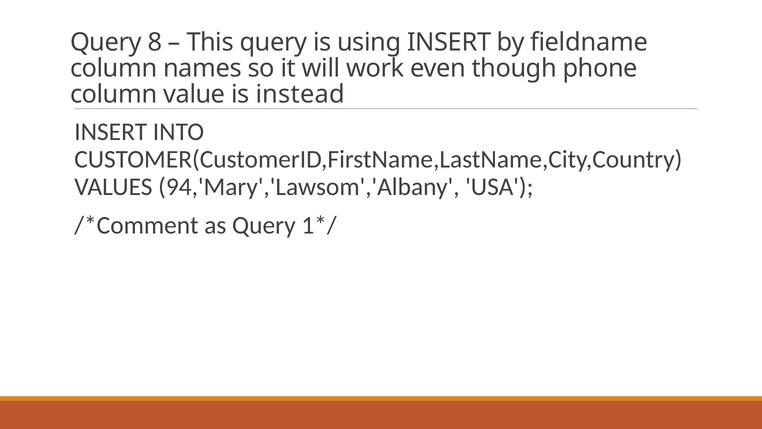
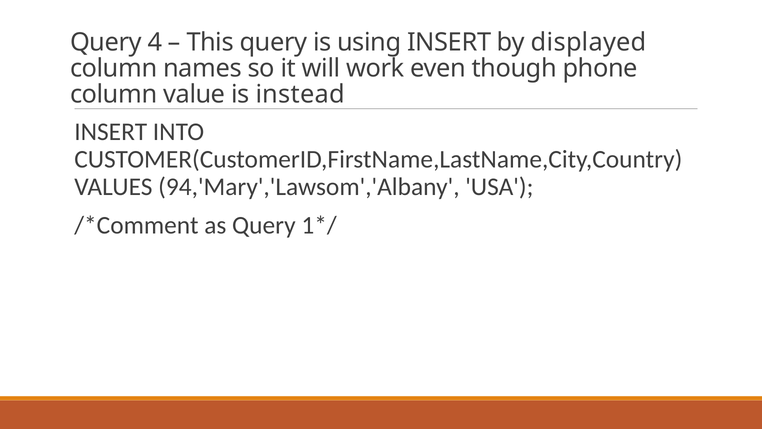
8: 8 -> 4
fieldname: fieldname -> displayed
